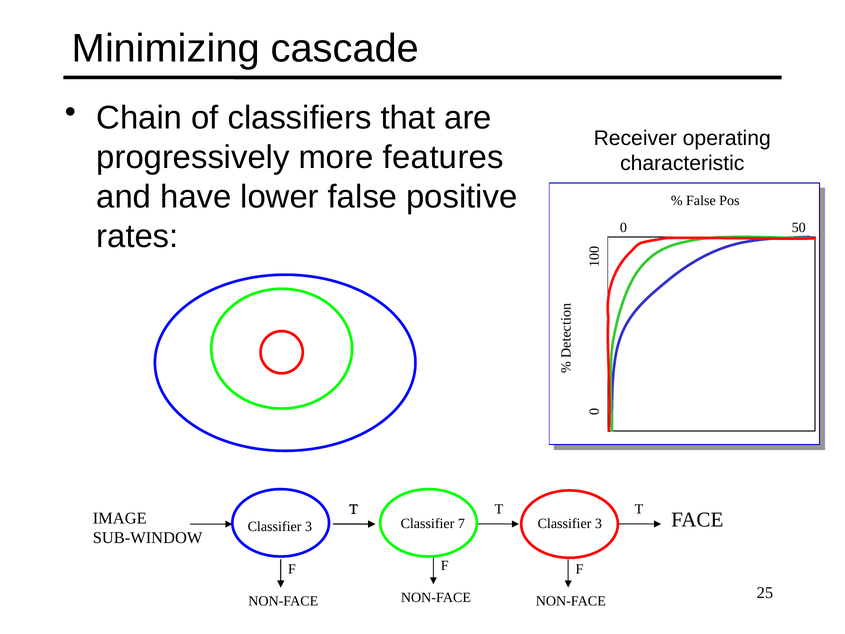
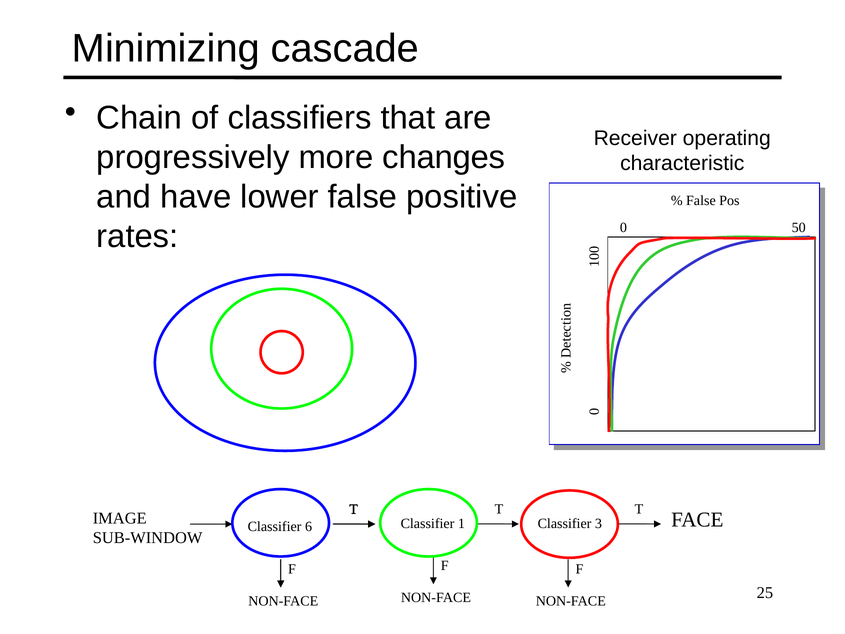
features: features -> changes
Classifier 7: 7 -> 1
3 at (309, 526): 3 -> 6
